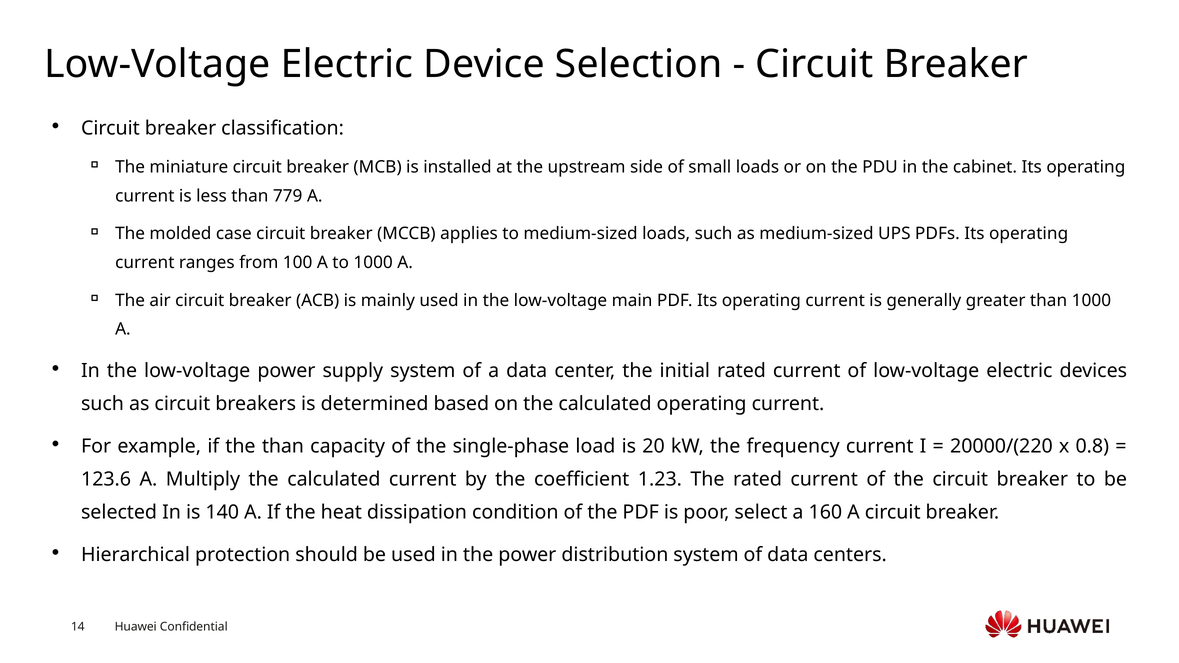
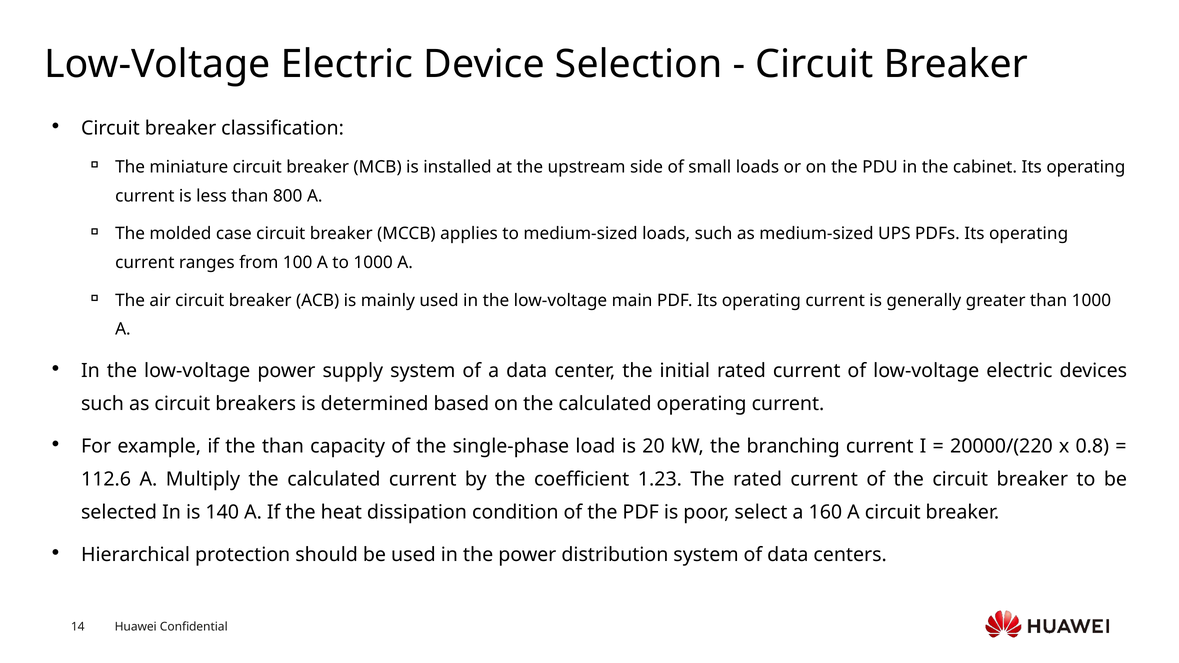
779: 779 -> 800
frequency: frequency -> branching
123.6: 123.6 -> 112.6
